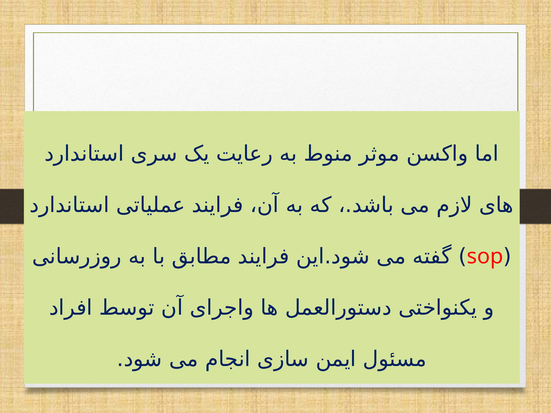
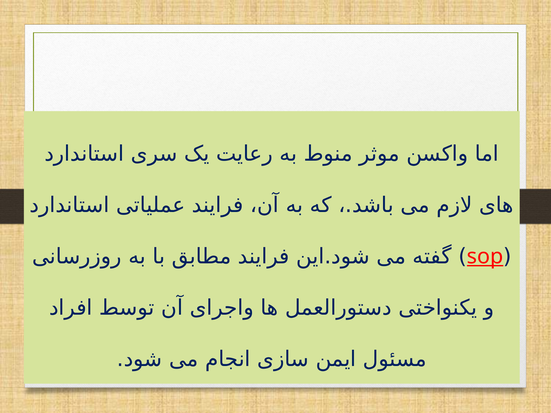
sop underline: none -> present
